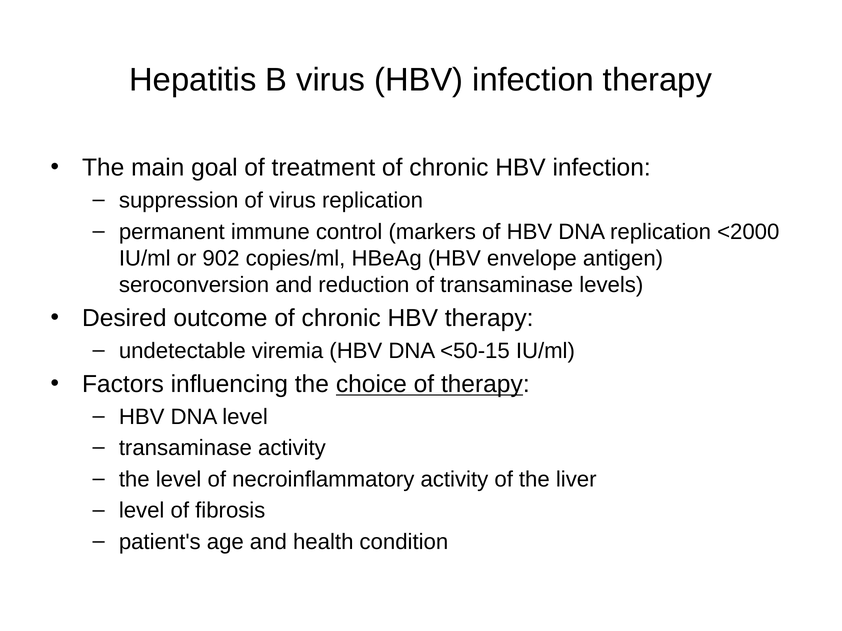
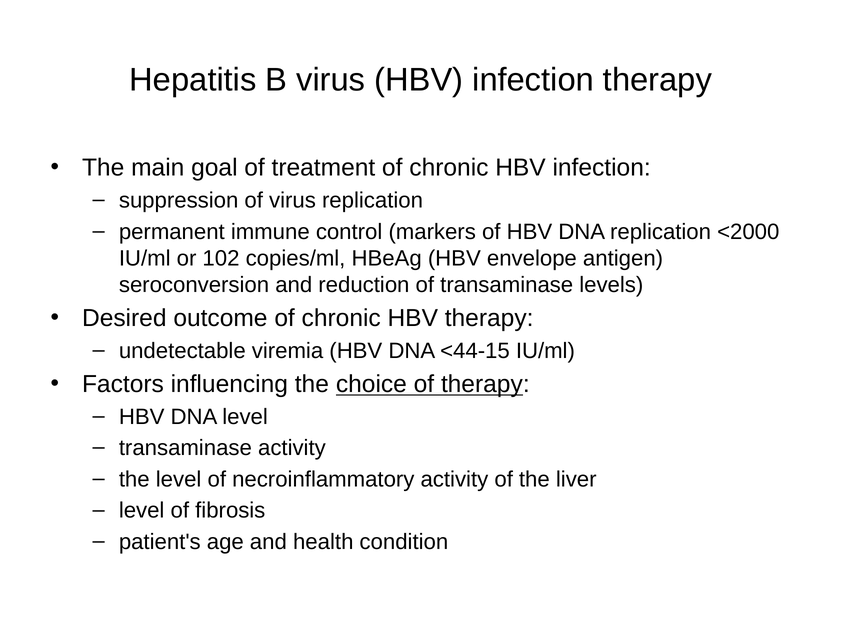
902: 902 -> 102
<50-15: <50-15 -> <44-15
